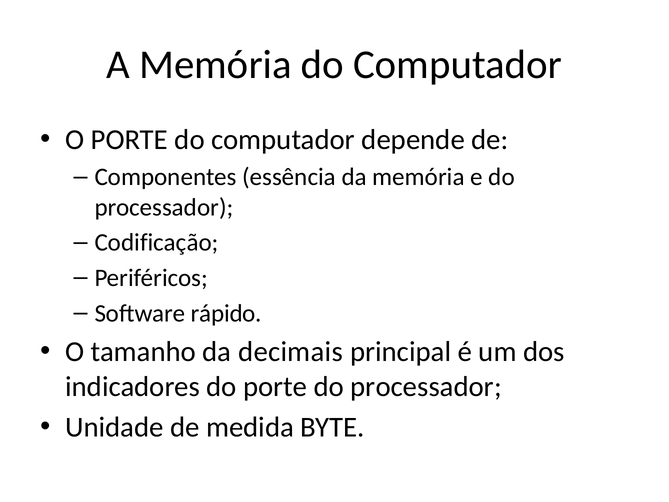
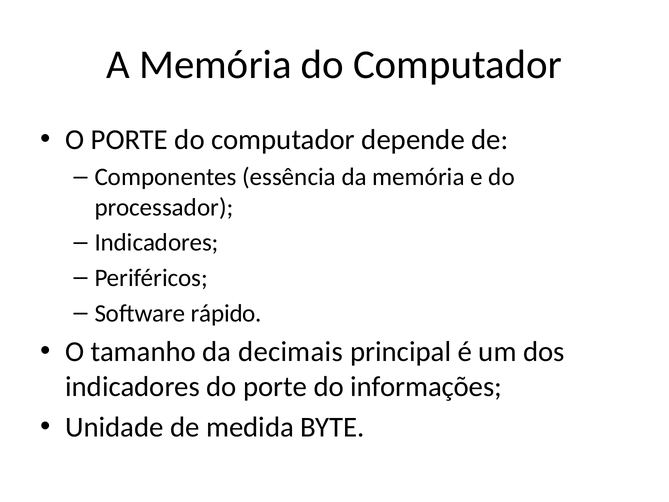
Codificação at (157, 243): Codificação -> Indicadores
porte do processador: processador -> informações
